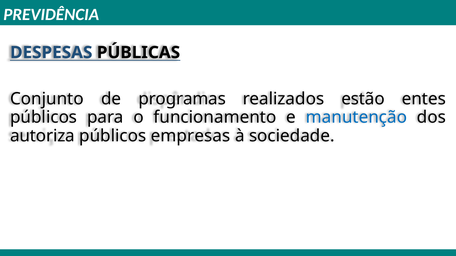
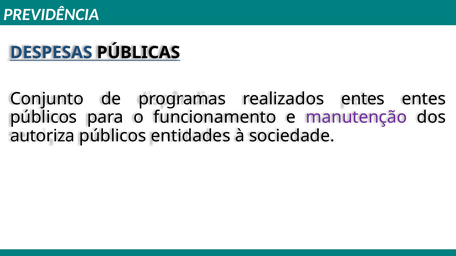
realizados estão: estão -> entes
manutenção colour: blue -> purple
empresas: empresas -> entidades
